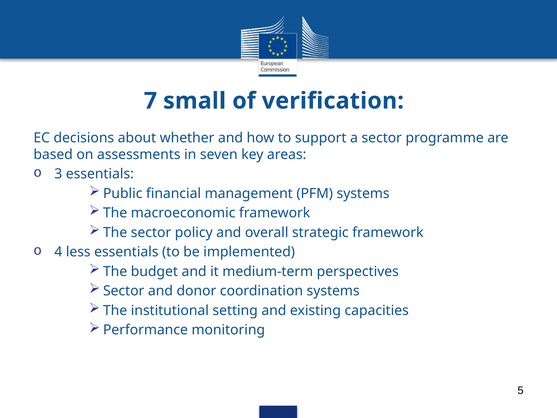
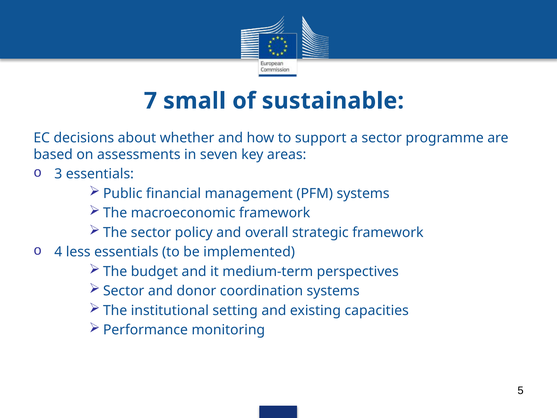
verification: verification -> sustainable
